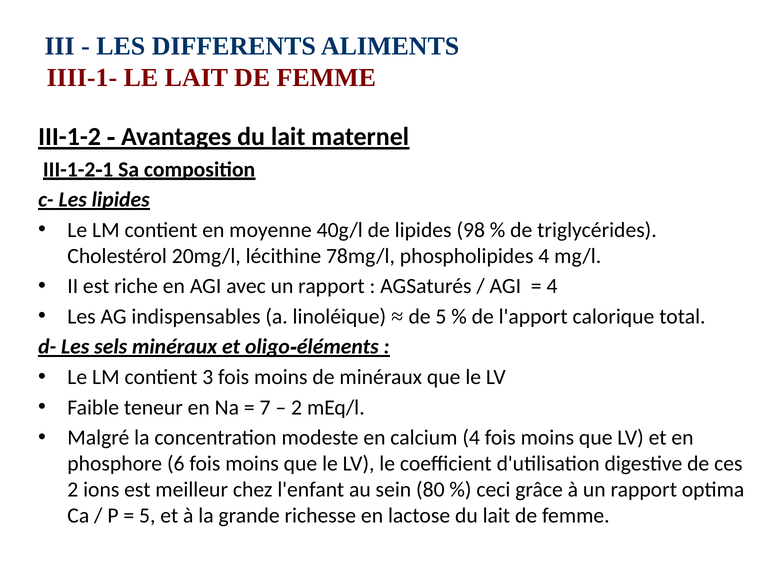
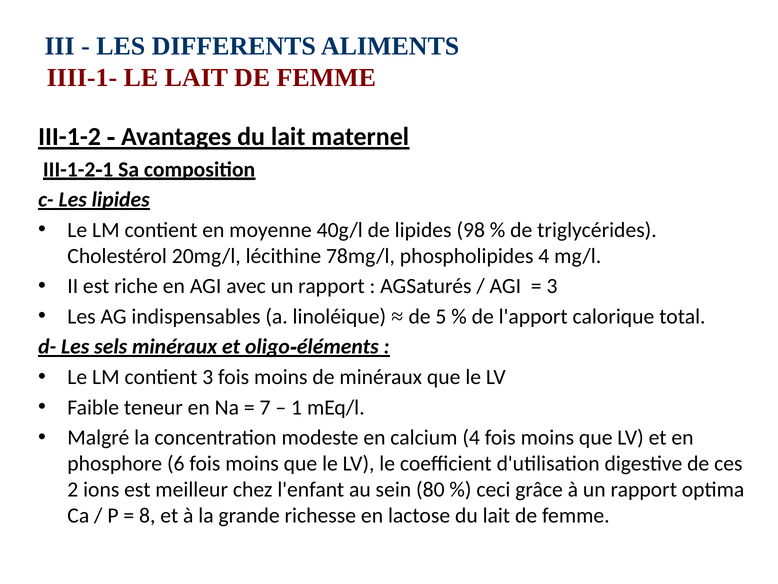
4 at (552, 286): 4 -> 3
2 at (297, 407): 2 -> 1
5 at (147, 515): 5 -> 8
